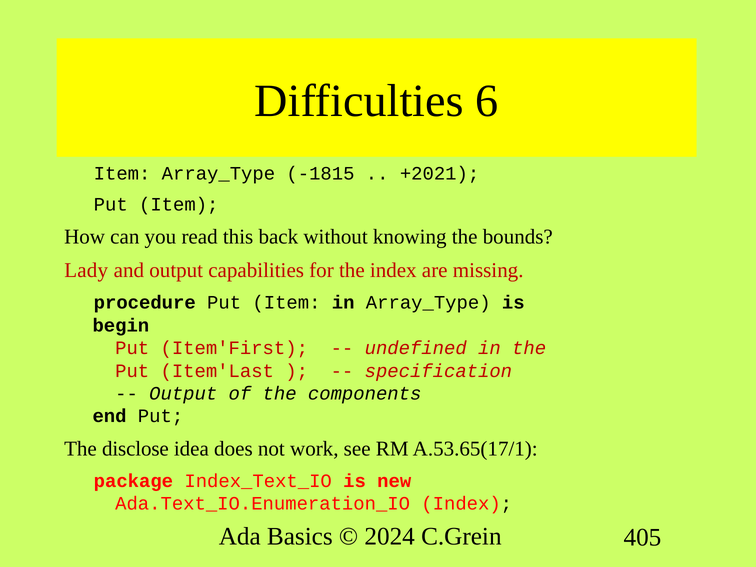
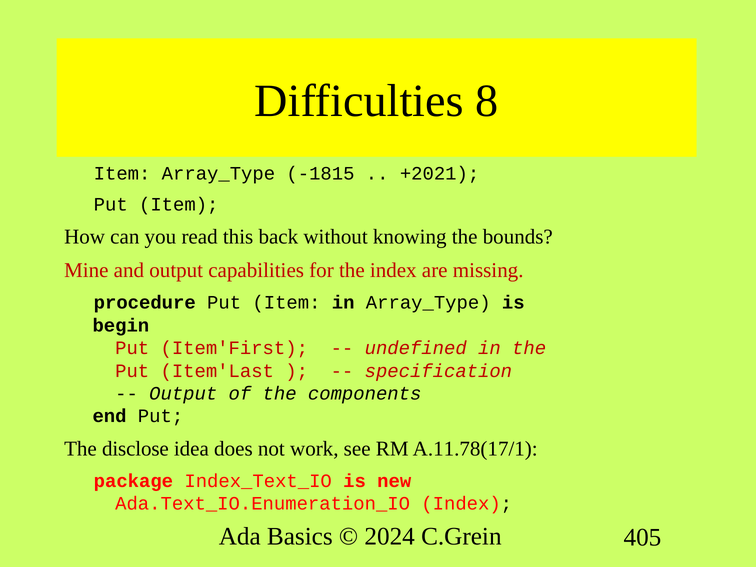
6: 6 -> 8
Lady: Lady -> Mine
A.53.65(17/1: A.53.65(17/1 -> A.11.78(17/1
